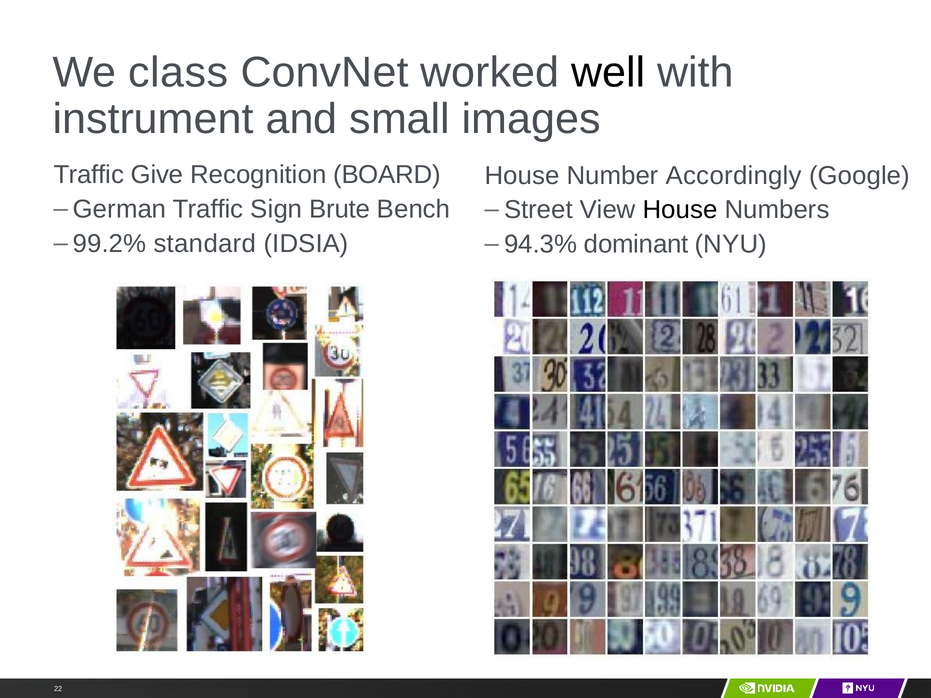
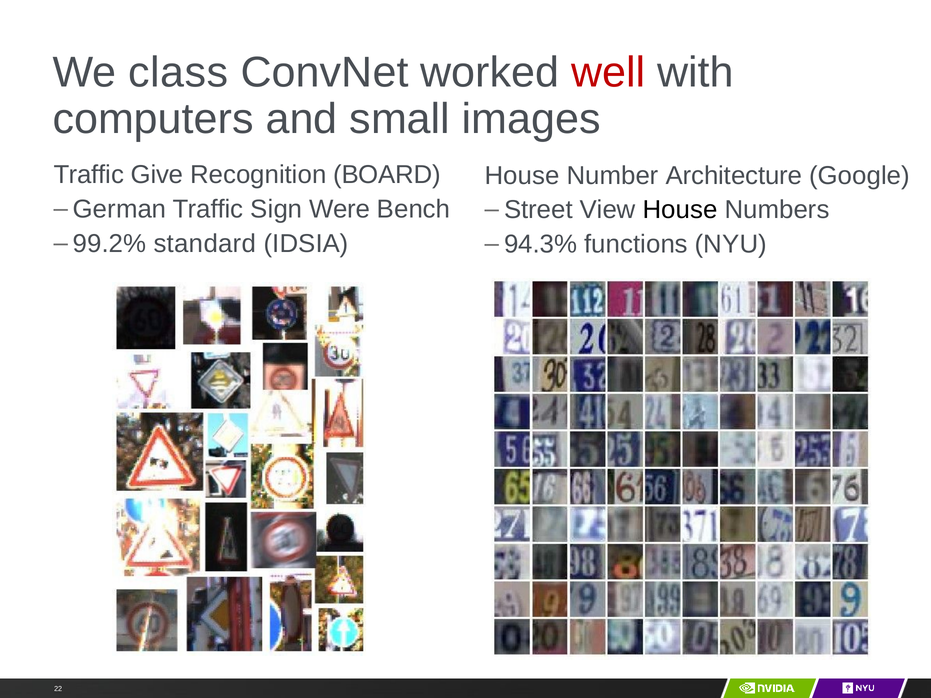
well colour: black -> red
instrument: instrument -> computers
Accordingly: Accordingly -> Architecture
Brute: Brute -> Were
dominant: dominant -> functions
